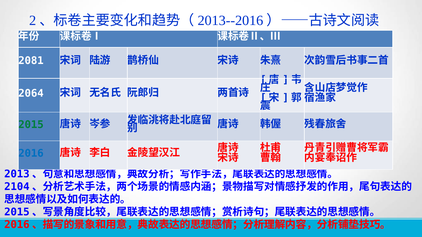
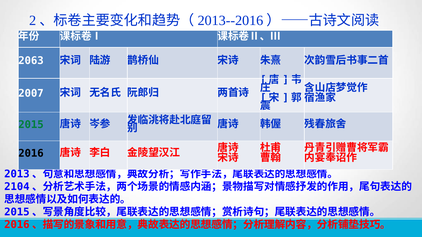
2081: 2081 -> 2063
2064: 2064 -> 2007
2016 colour: blue -> black
